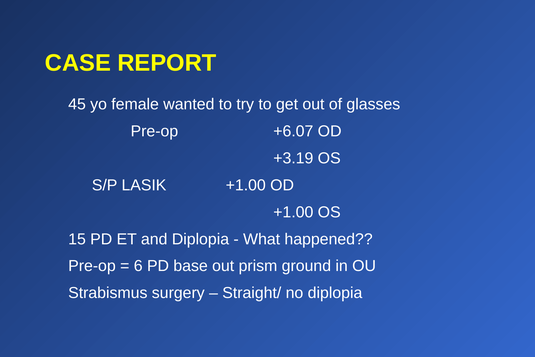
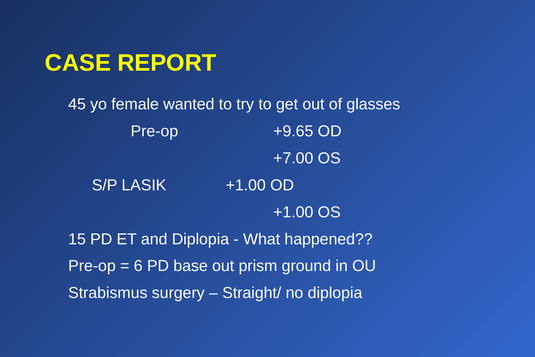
+6.07: +6.07 -> +9.65
+3.19: +3.19 -> +7.00
